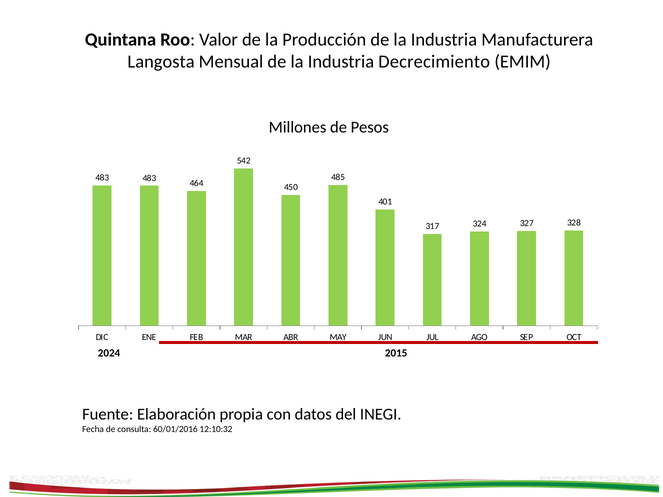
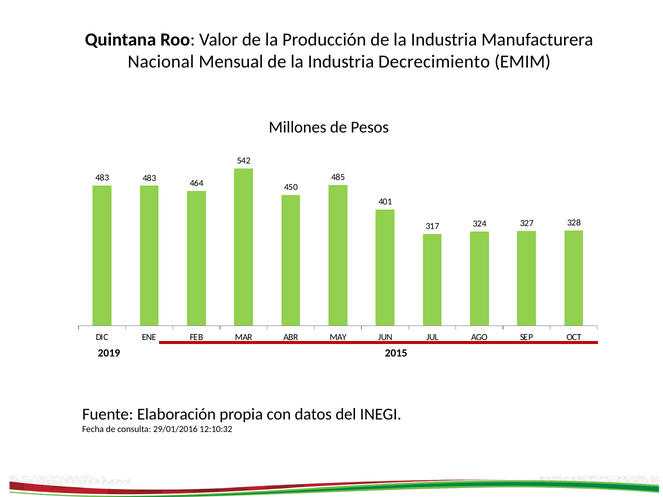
Langosta: Langosta -> Nacional
2024: 2024 -> 2019
60/01/2016: 60/01/2016 -> 29/01/2016
